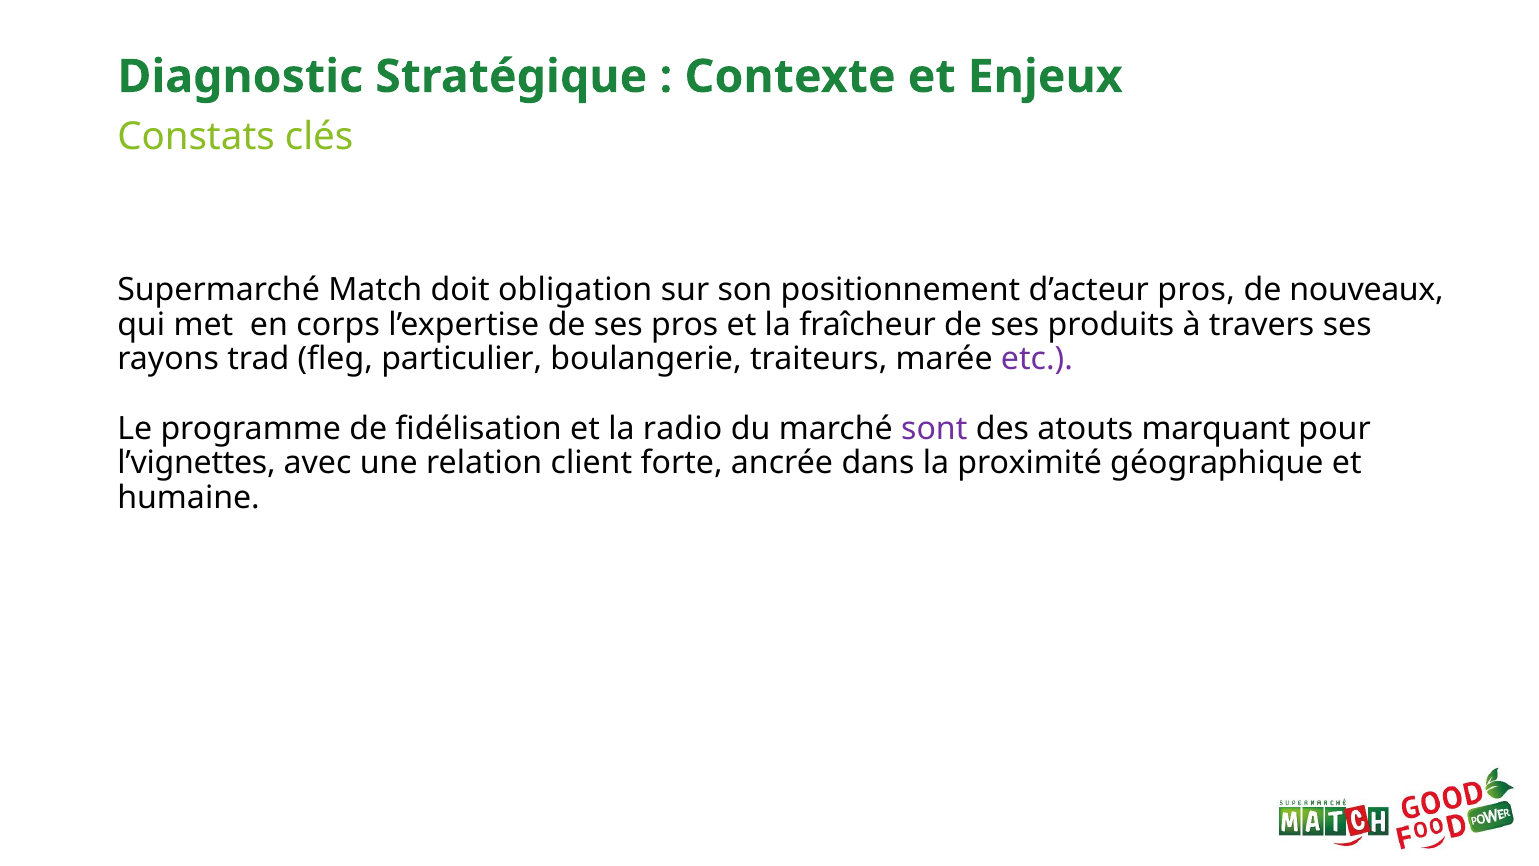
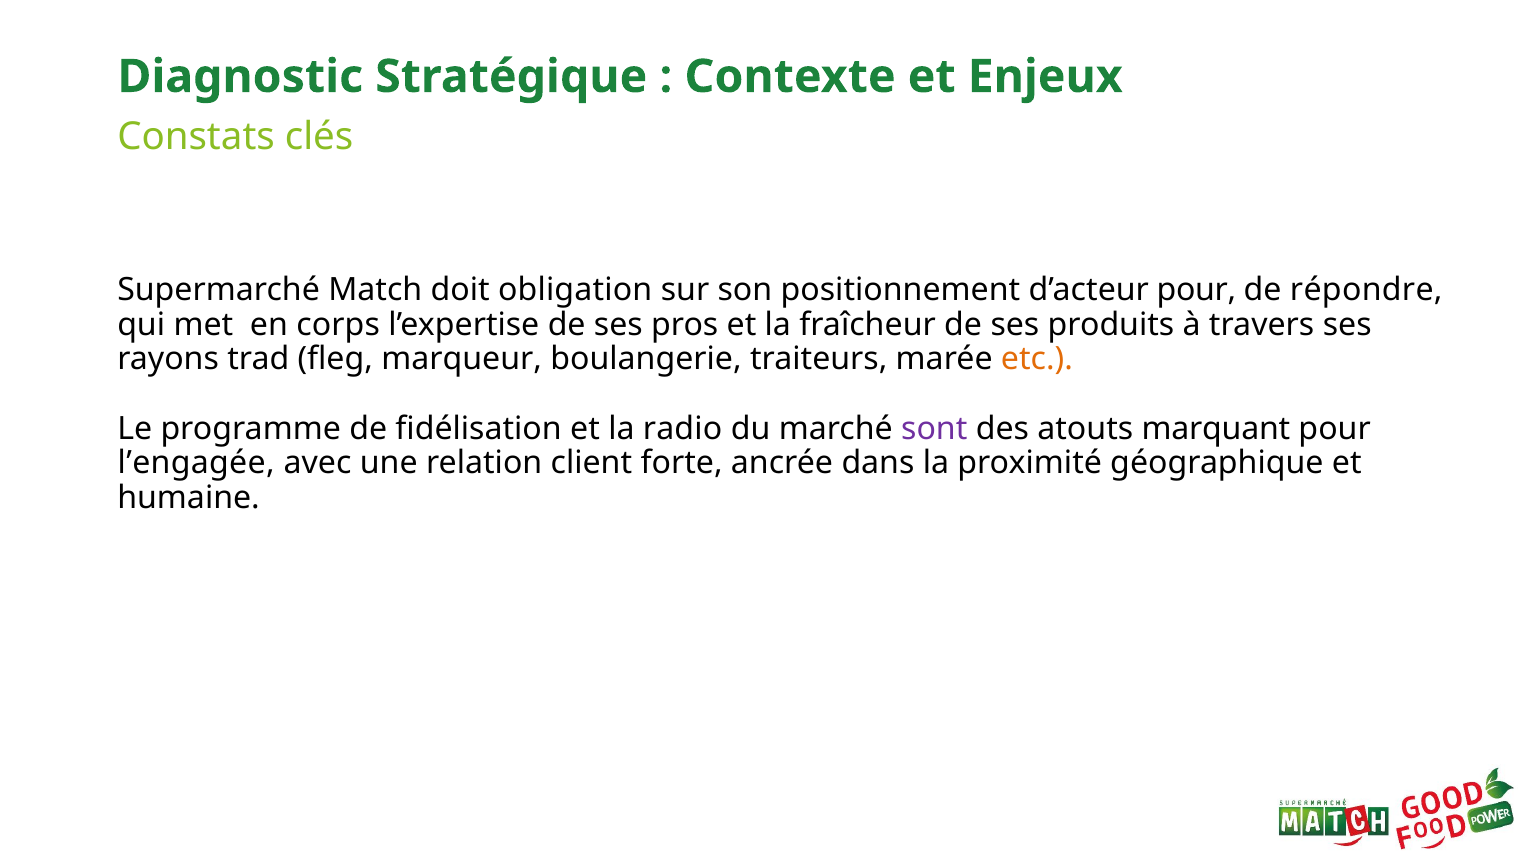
d’acteur pros: pros -> pour
nouveaux: nouveaux -> répondre
particulier: particulier -> marqueur
etc colour: purple -> orange
l’vignettes: l’vignettes -> l’engagée
